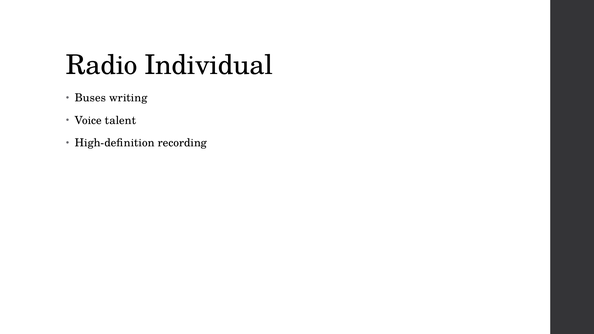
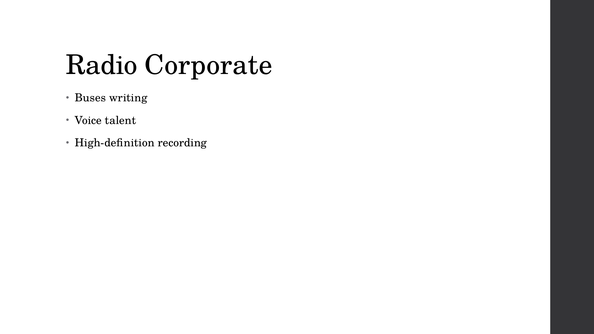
Individual: Individual -> Corporate
